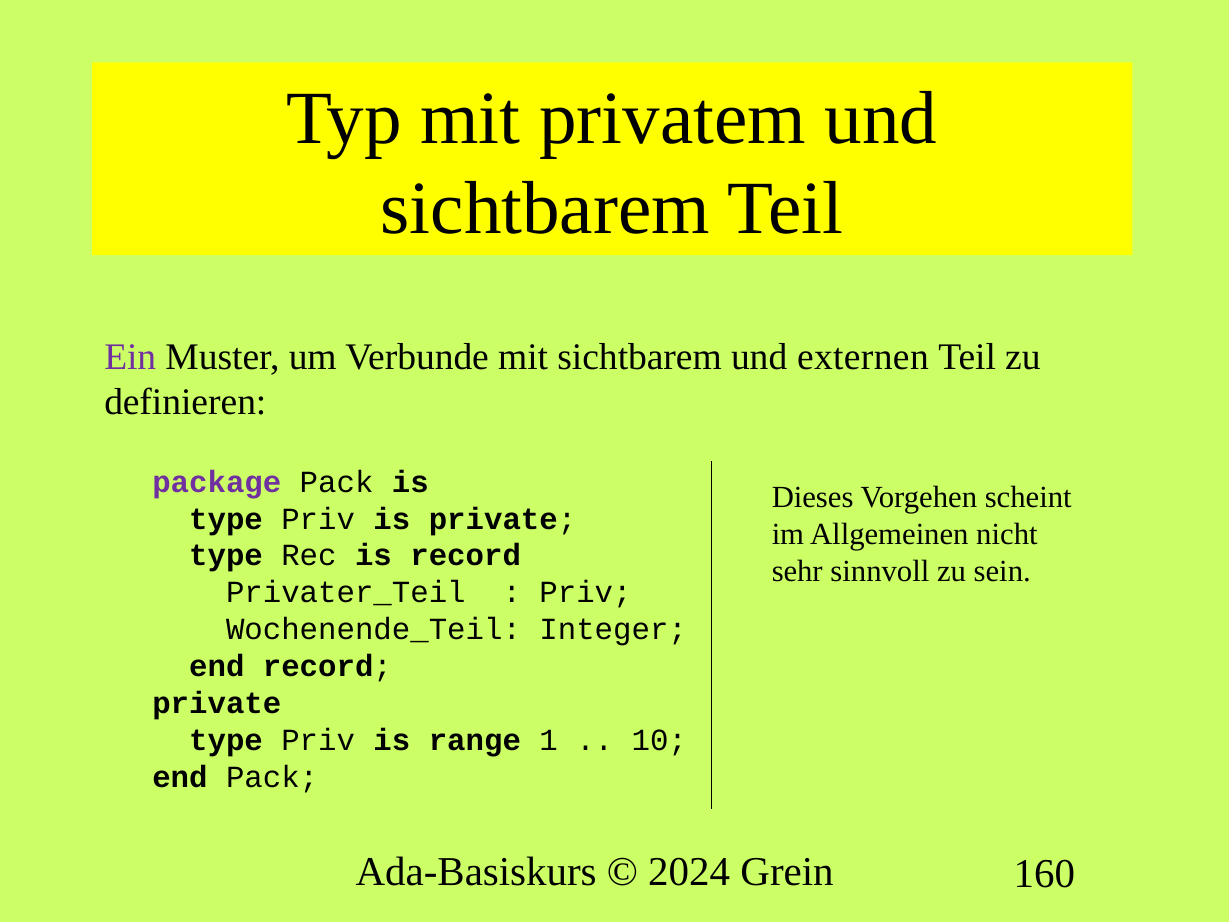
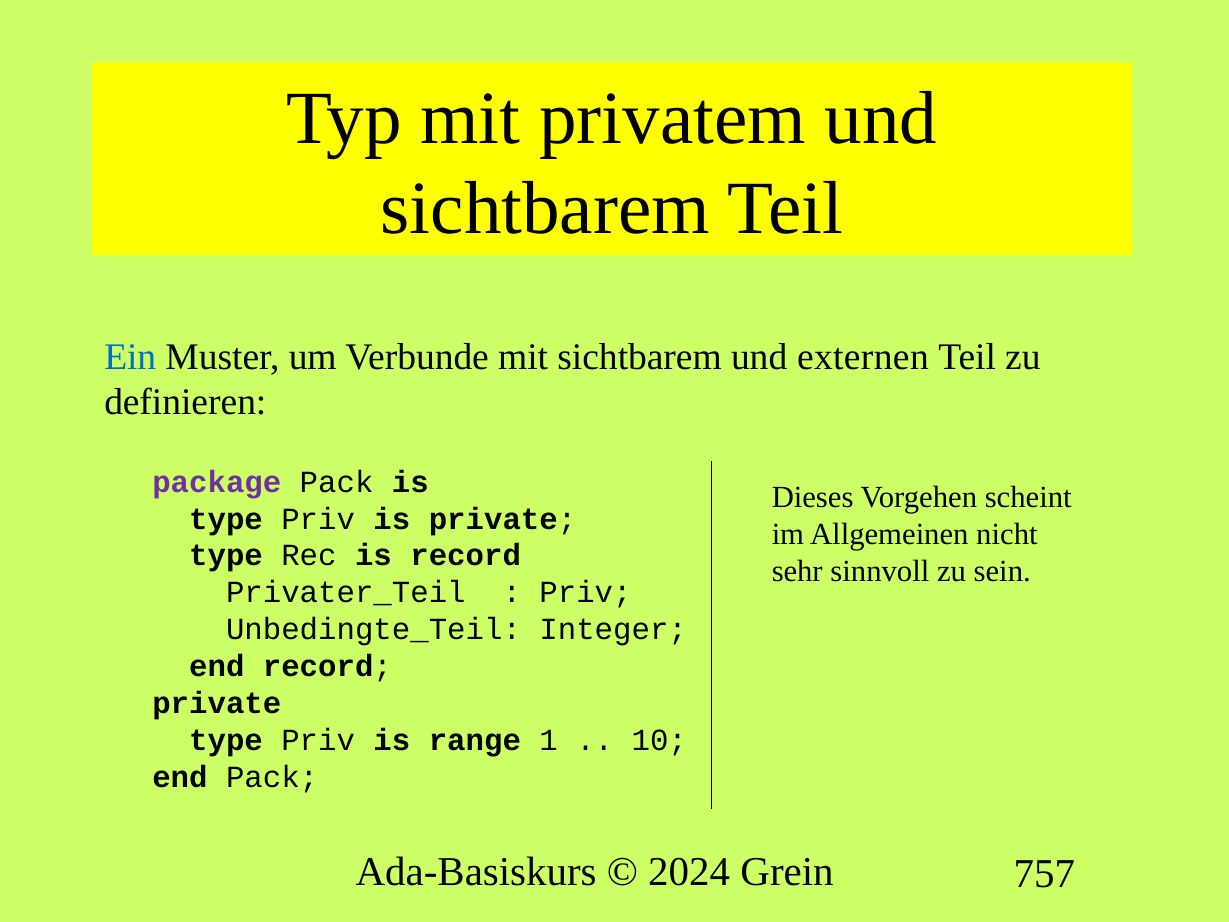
Ein colour: purple -> blue
Wochenende_Teil: Wochenende_Teil -> Unbedingte_Teil
160: 160 -> 757
